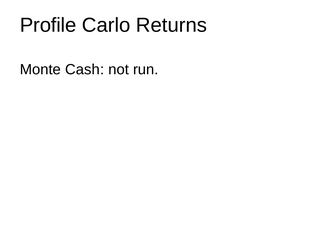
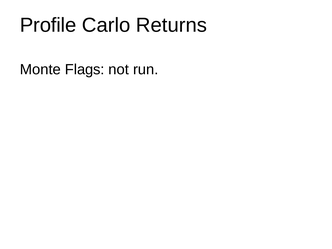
Cash: Cash -> Flags
